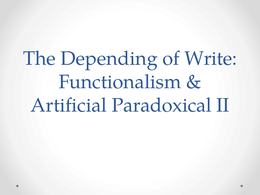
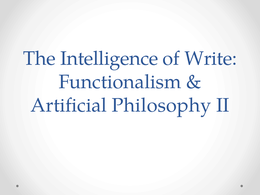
Depending: Depending -> Intelligence
Paradoxical: Paradoxical -> Philosophy
